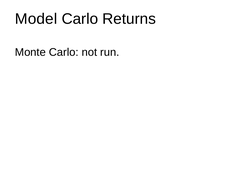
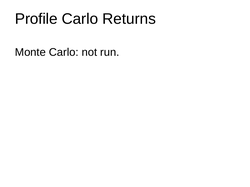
Model: Model -> Profile
